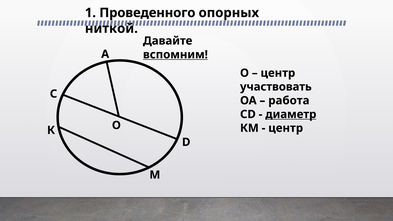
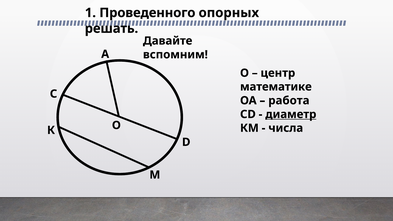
ниткой: ниткой -> решать
вспомним underline: present -> none
участвовать: участвовать -> математике
центр at (286, 128): центр -> числа
